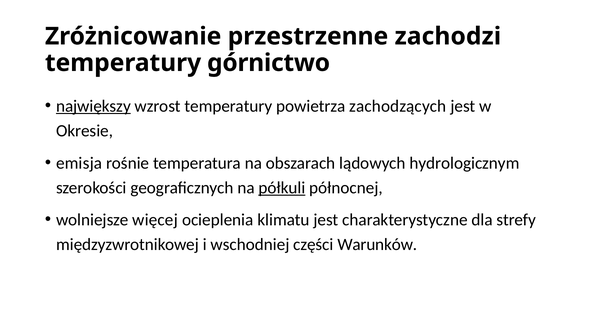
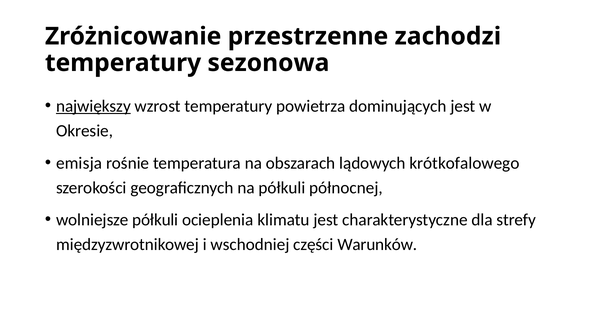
górnictwo: górnictwo -> sezonowa
zachodzących: zachodzących -> dominujących
hydrologicznym: hydrologicznym -> krótkofalowego
półkuli at (282, 188) underline: present -> none
wolniejsze więcej: więcej -> półkuli
